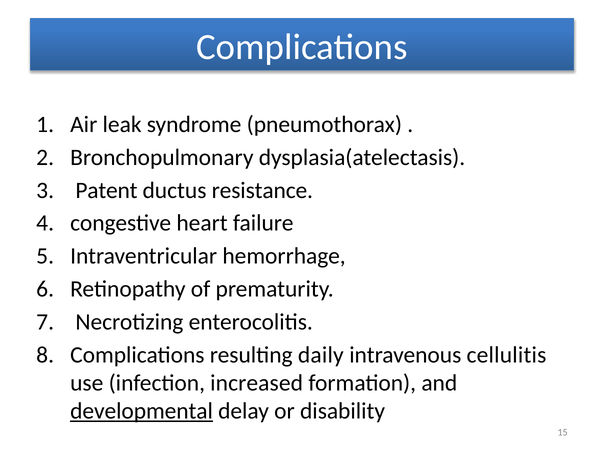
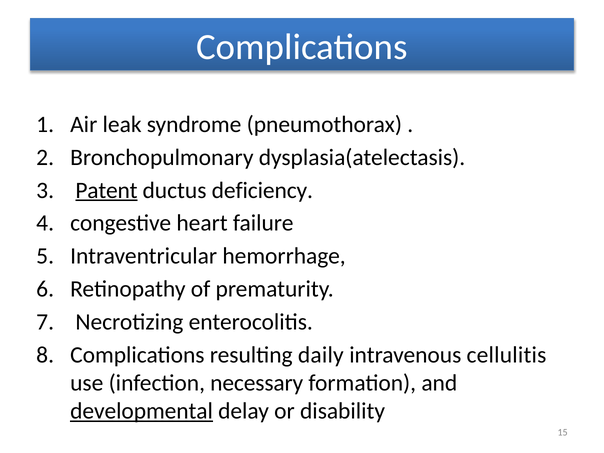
Patent underline: none -> present
resistance: resistance -> deficiency
increased: increased -> necessary
